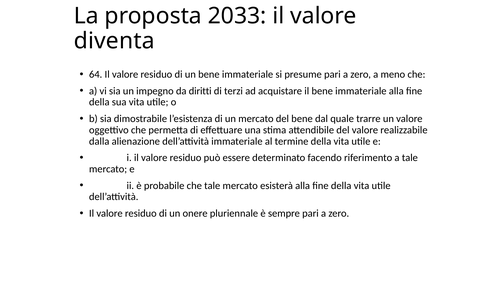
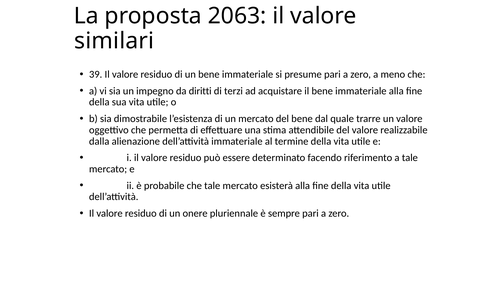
2033: 2033 -> 2063
diventa: diventa -> similari
64: 64 -> 39
